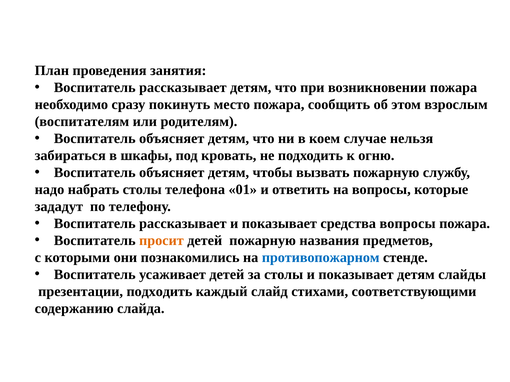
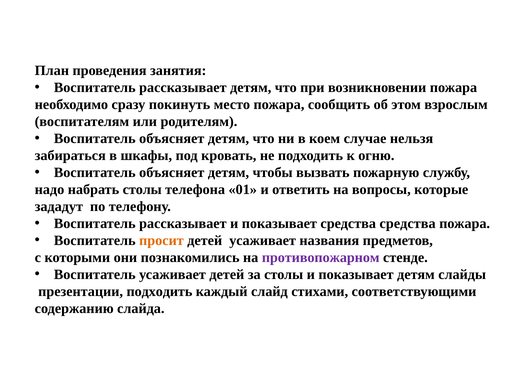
средства вопросы: вопросы -> средства
детей пожарную: пожарную -> усаживает
противопожарном colour: blue -> purple
